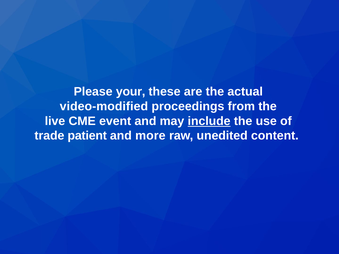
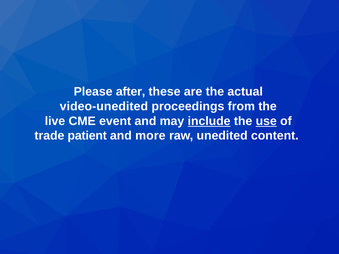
your: your -> after
video-modified: video-modified -> video-unedited
use underline: none -> present
